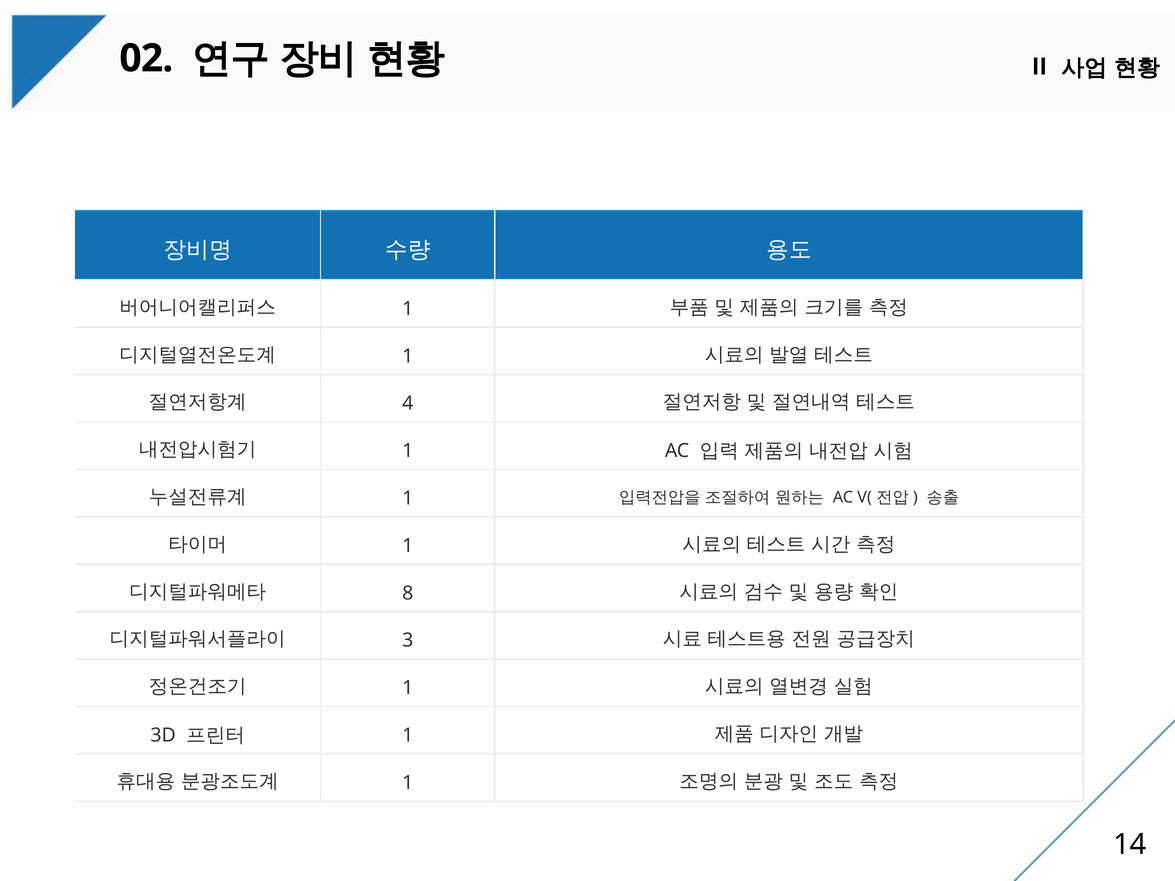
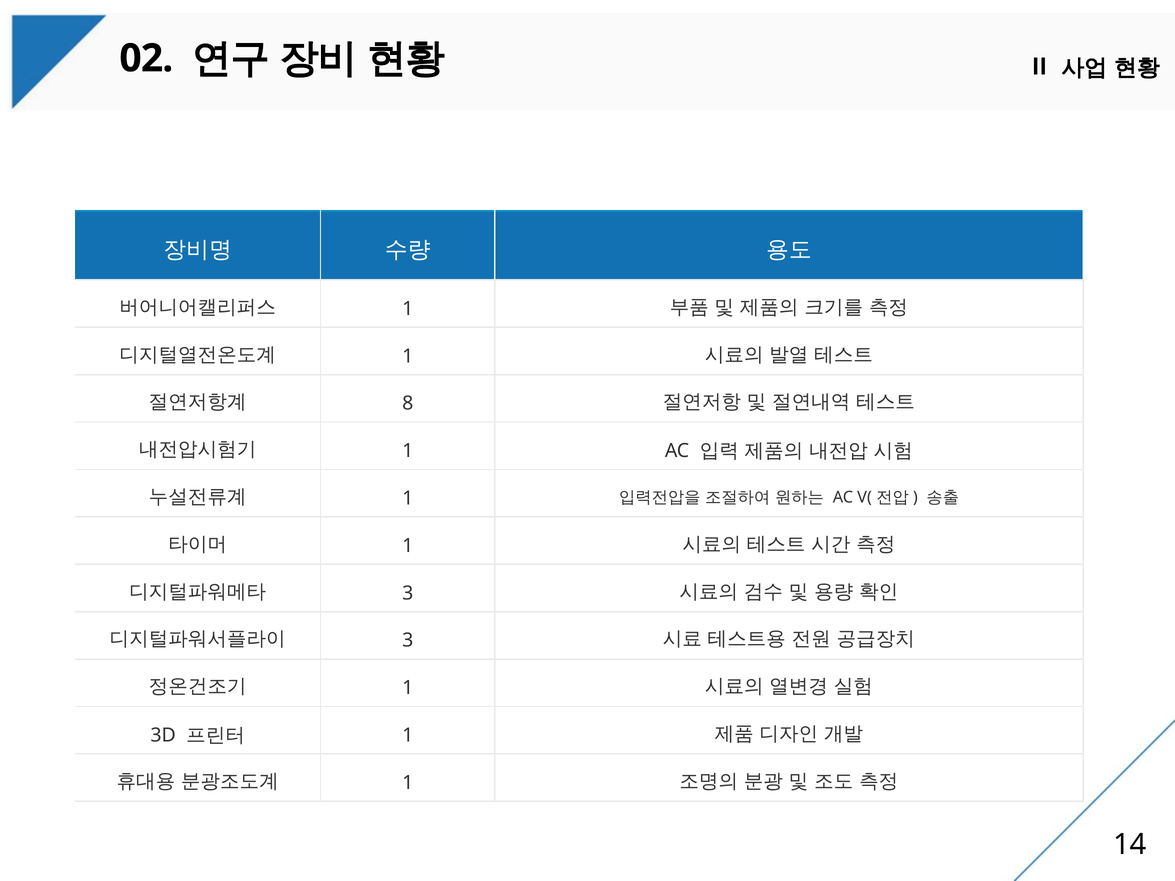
4: 4 -> 8
8 at (408, 593): 8 -> 3
